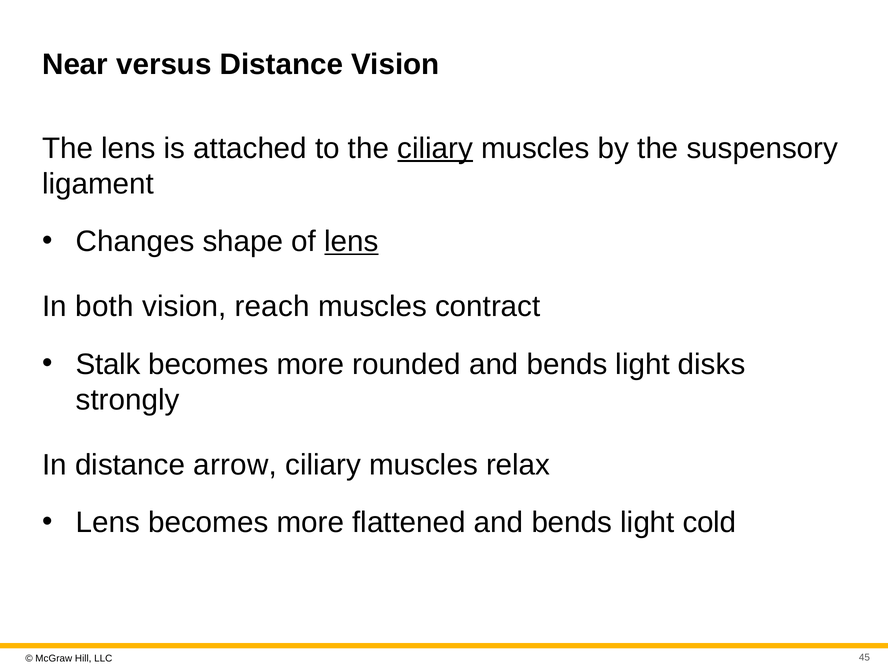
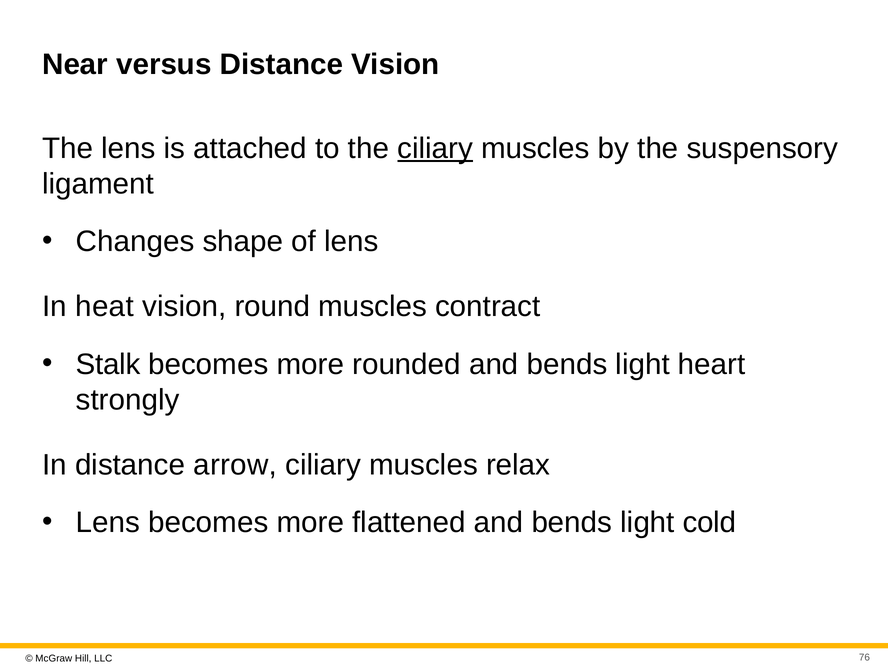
lens at (351, 241) underline: present -> none
both: both -> heat
reach: reach -> round
disks: disks -> heart
45: 45 -> 76
